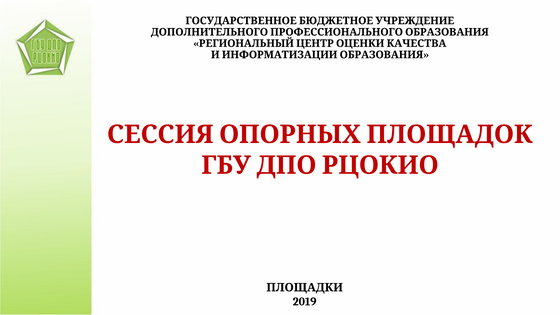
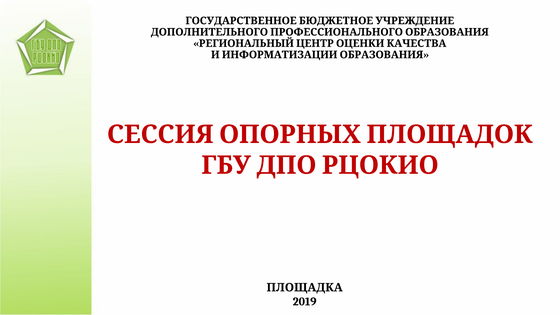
ПЛОЩАДКИ: ПЛОЩАДКИ -> ПЛОЩАДКА
